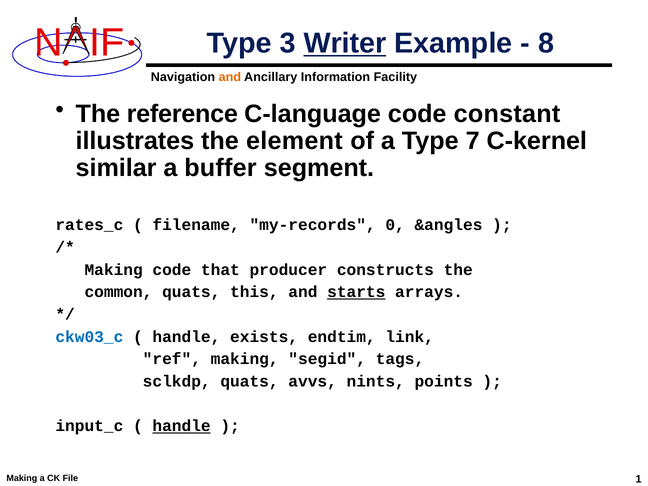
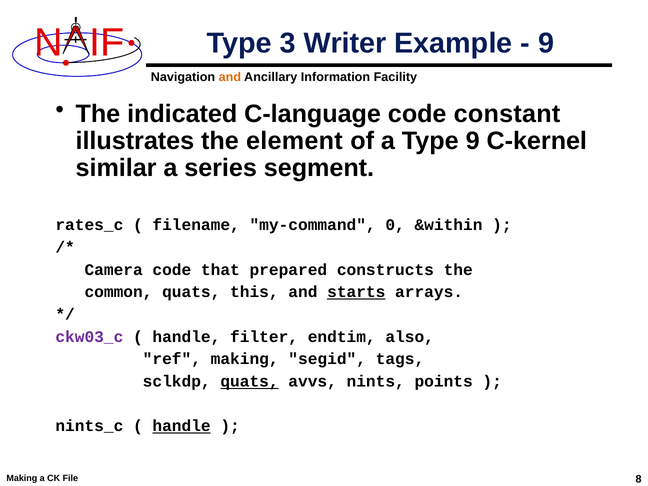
Writer underline: present -> none
8 at (546, 43): 8 -> 9
reference: reference -> indicated
Type 7: 7 -> 9
buffer: buffer -> series
my-records: my-records -> my-command
&angles: &angles -> &within
Making at (114, 270): Making -> Camera
producer: producer -> prepared
ckw03_c colour: blue -> purple
exists: exists -> filter
link: link -> also
quats at (250, 382) underline: none -> present
input_c: input_c -> nints_c
1: 1 -> 8
